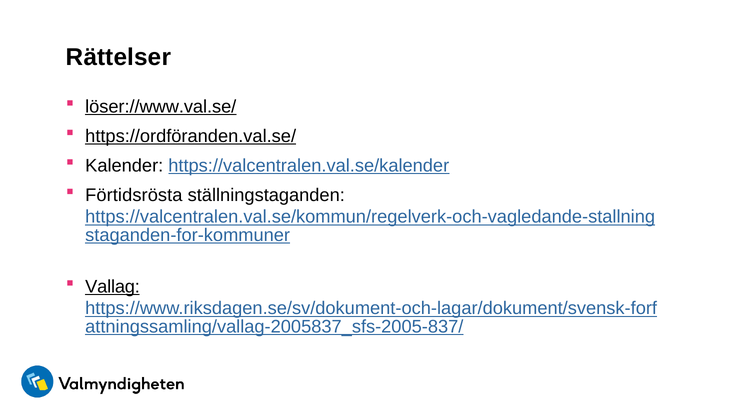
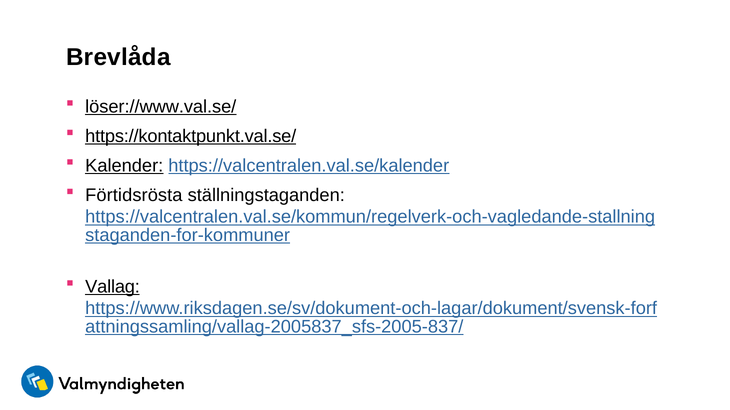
Rättelser: Rättelser -> Brevlåda
https://ordföranden.val.se/: https://ordföranden.val.se/ -> https://kontaktpunkt.val.se/
Kalender underline: none -> present
